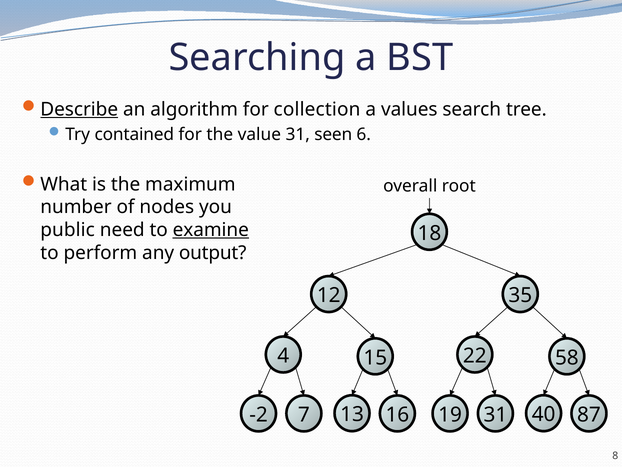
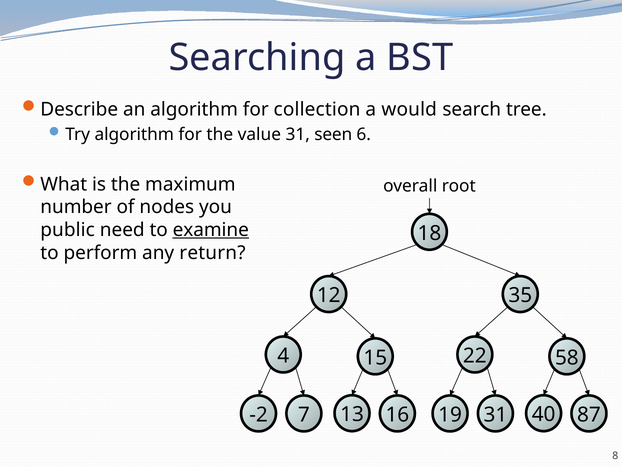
Describe underline: present -> none
values: values -> would
Try contained: contained -> algorithm
output: output -> return
